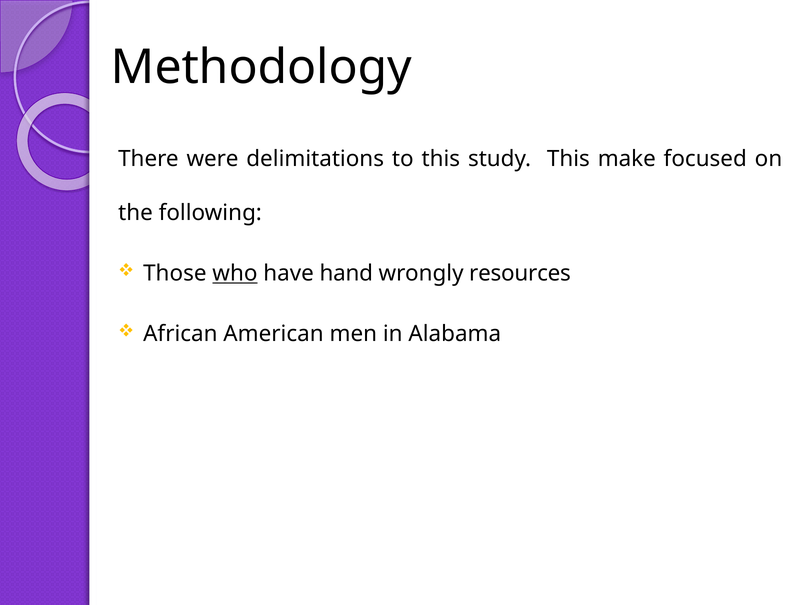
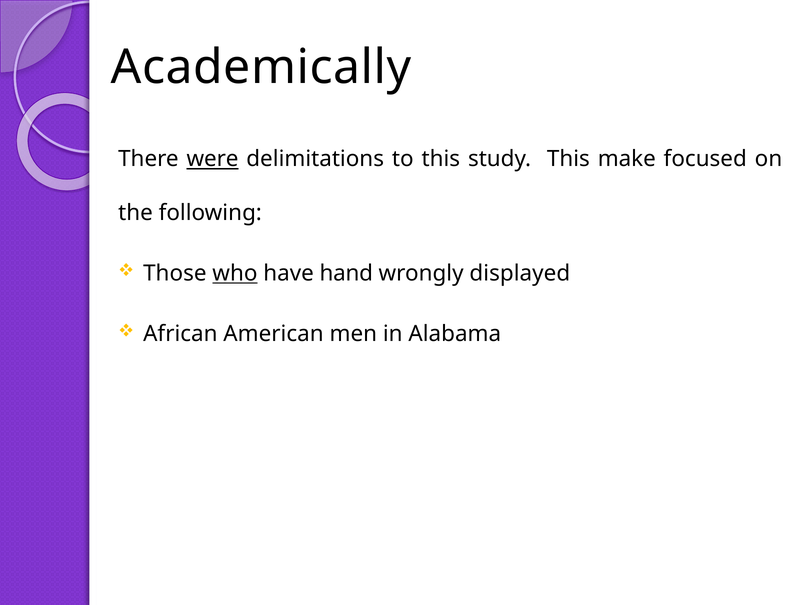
Methodology: Methodology -> Academically
were underline: none -> present
resources: resources -> displayed
